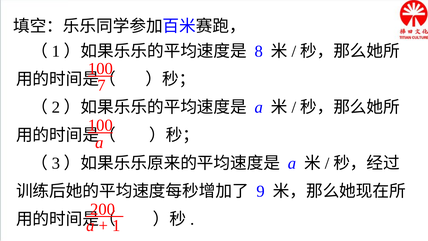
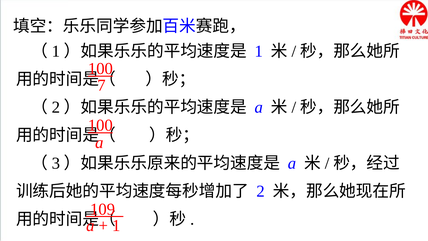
8 at (259, 51): 8 -> 1
9 at (261, 191): 9 -> 2
200_: 200_ -> 109_
